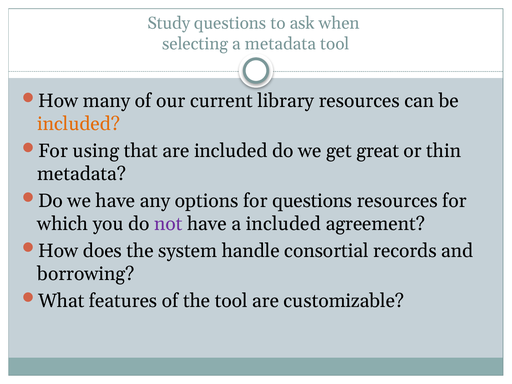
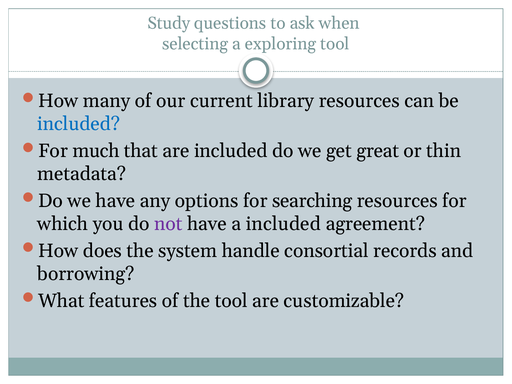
a metadata: metadata -> exploring
included at (79, 124) colour: orange -> blue
using: using -> much
for questions: questions -> searching
